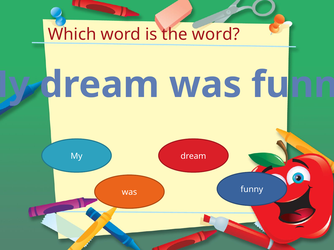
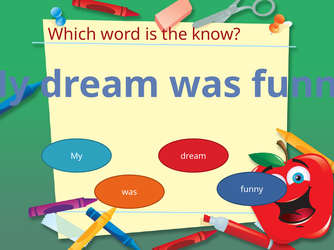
the word: word -> know
